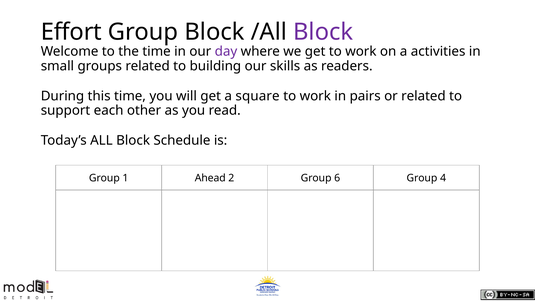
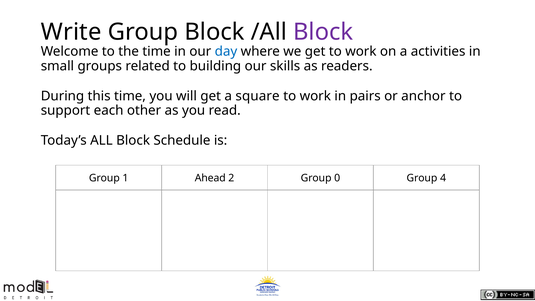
Effort: Effort -> Write
day colour: purple -> blue
or related: related -> anchor
6: 6 -> 0
